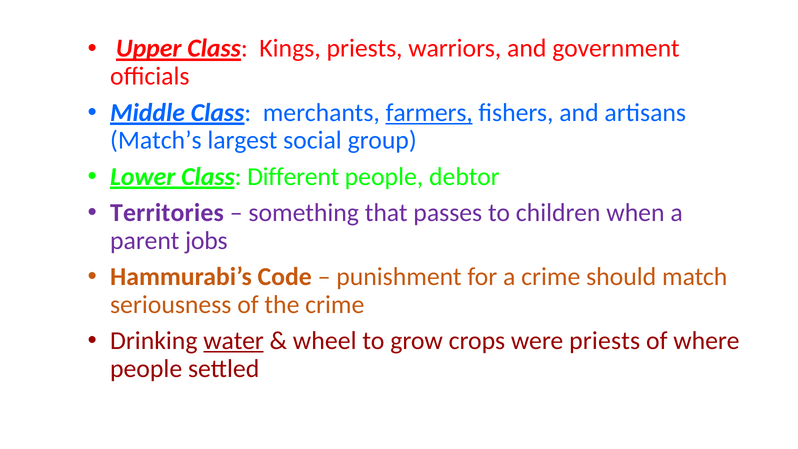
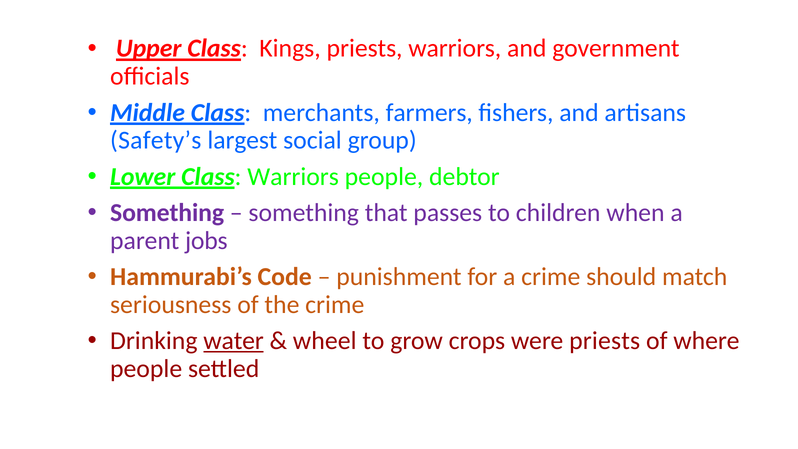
farmers underline: present -> none
Match’s: Match’s -> Safety’s
Class Different: Different -> Warriors
Territories at (167, 213): Territories -> Something
